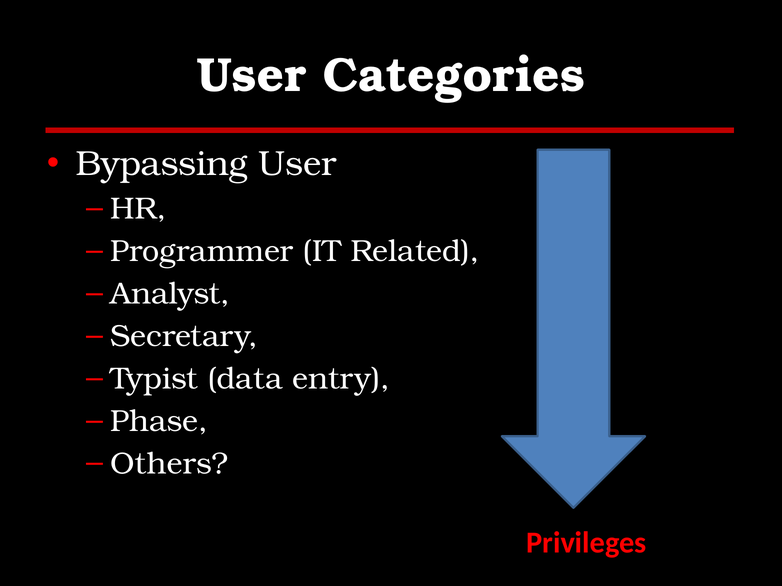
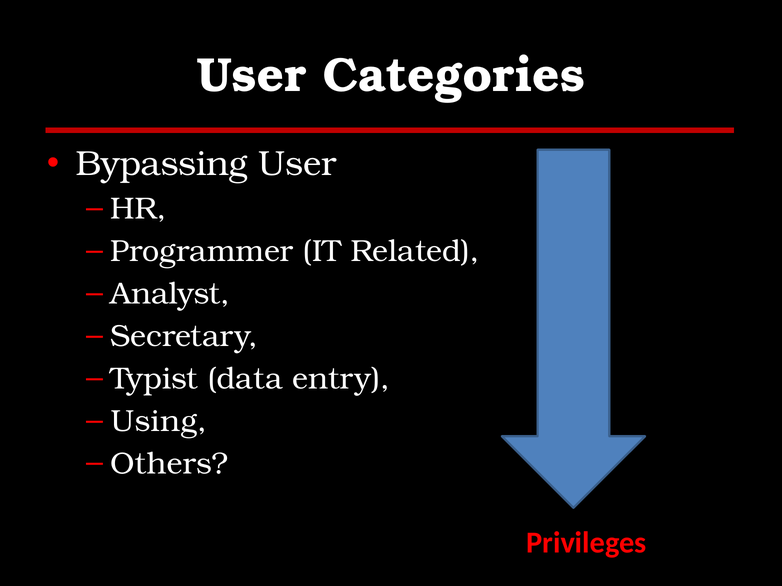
Phase: Phase -> Using
